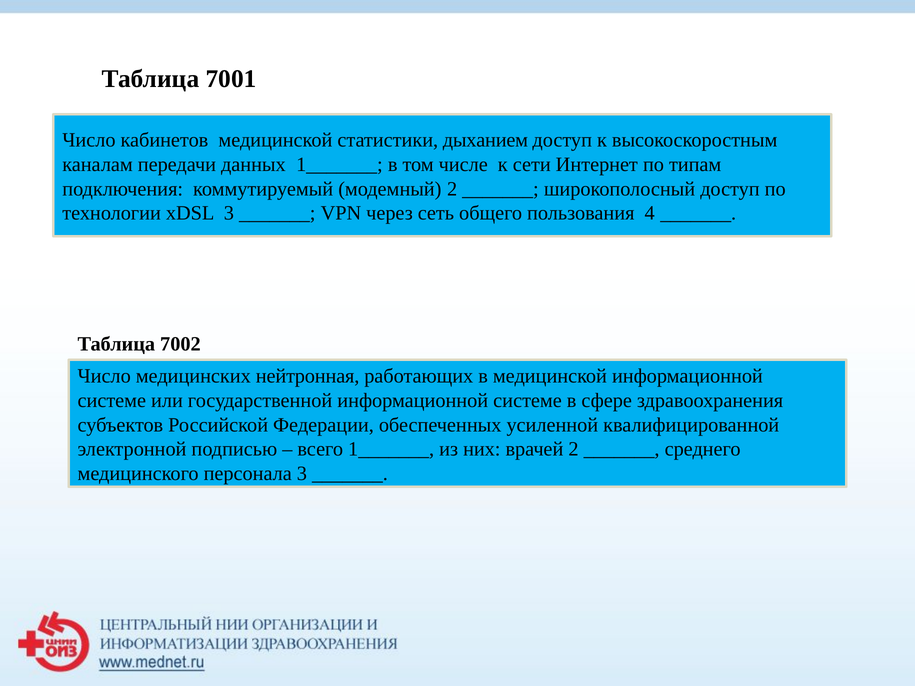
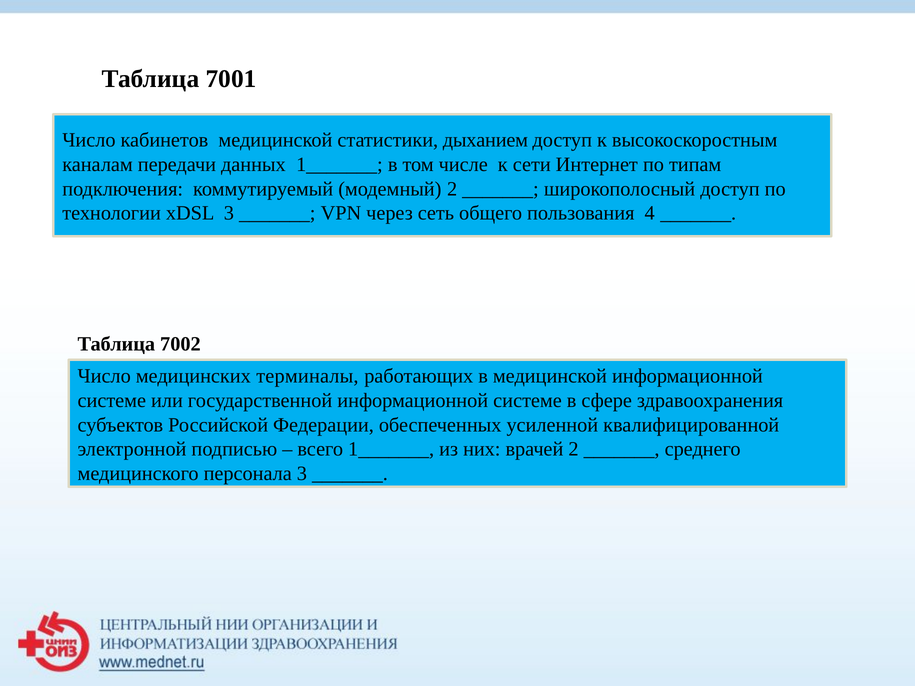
нейтронная: нейтронная -> терминалы
